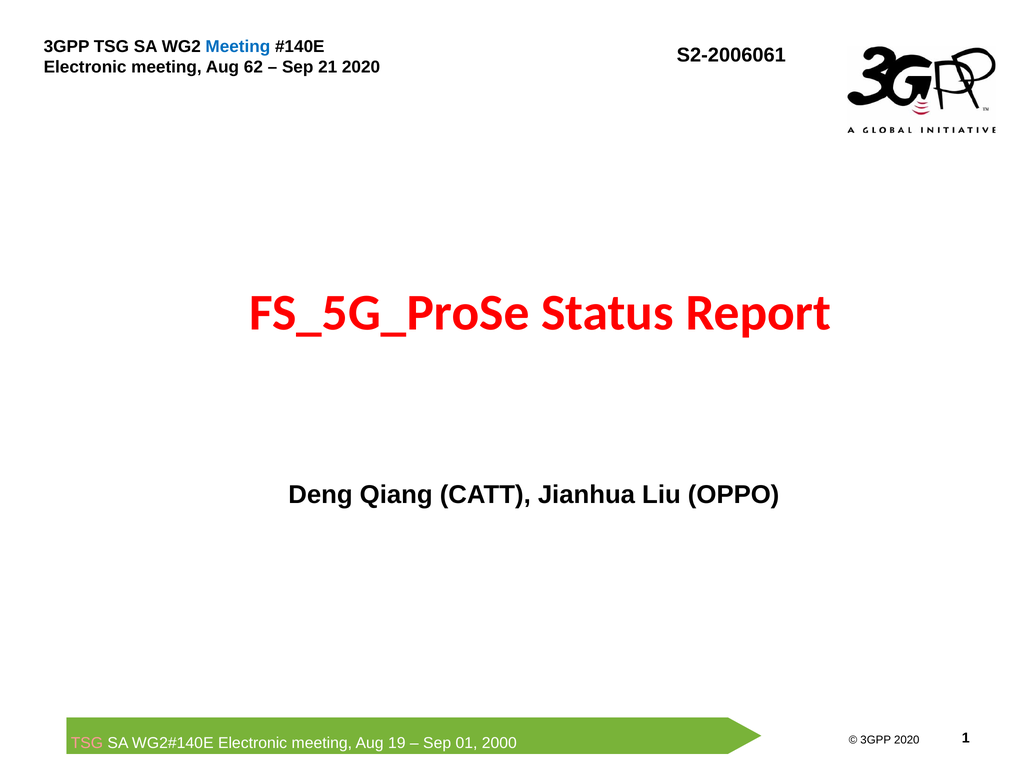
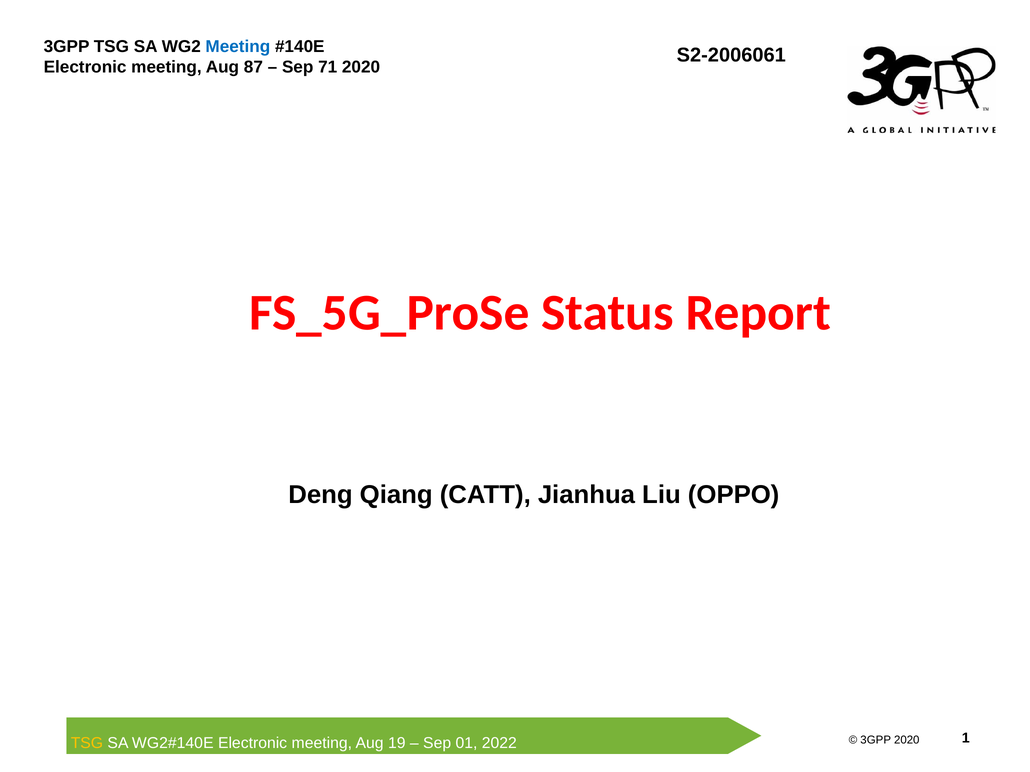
62: 62 -> 87
21: 21 -> 71
TSG at (87, 744) colour: pink -> yellow
2000: 2000 -> 2022
